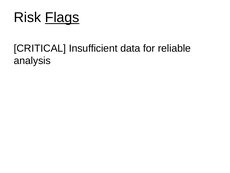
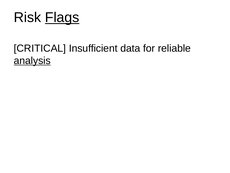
analysis underline: none -> present
